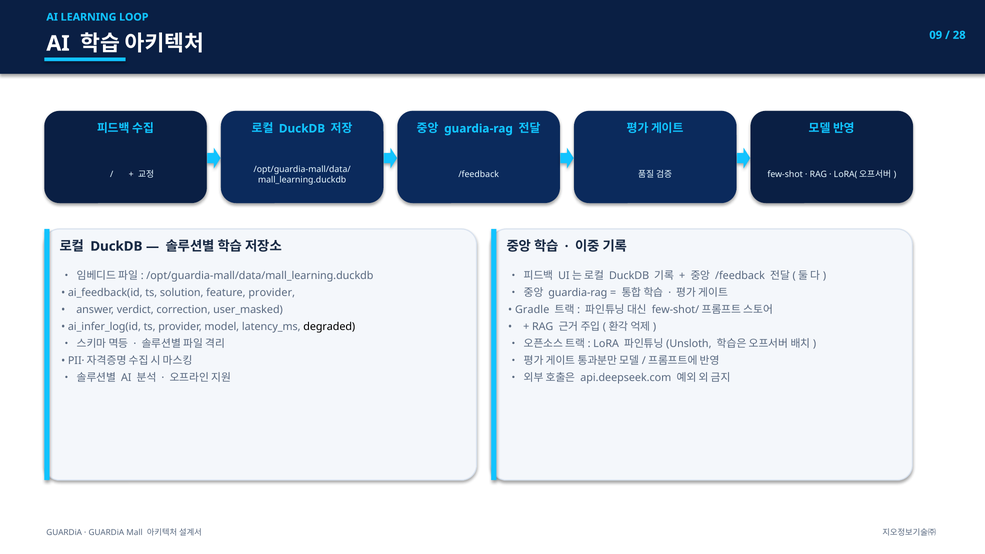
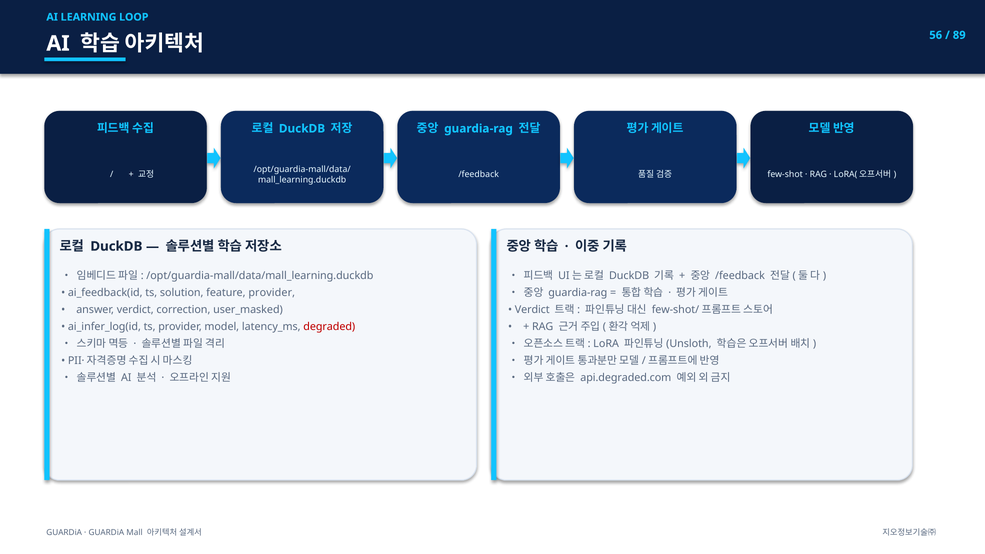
09: 09 -> 56
28: 28 -> 89
Gradle at (532, 310): Gradle -> Verdict
degraded colour: black -> red
api.deepseek.com: api.deepseek.com -> api.degraded.com
